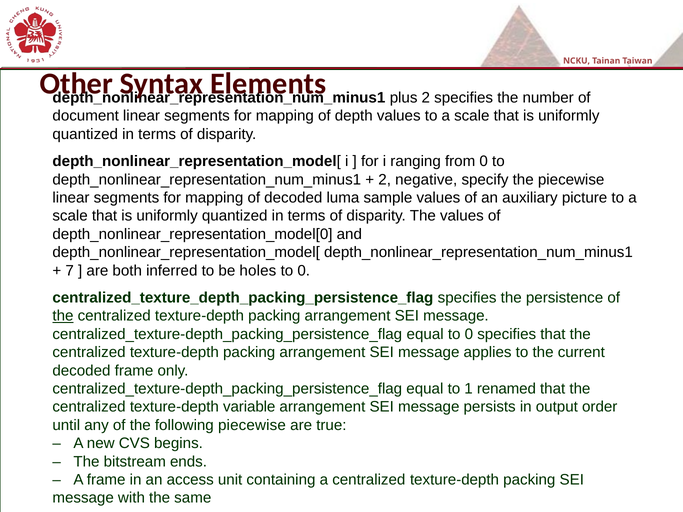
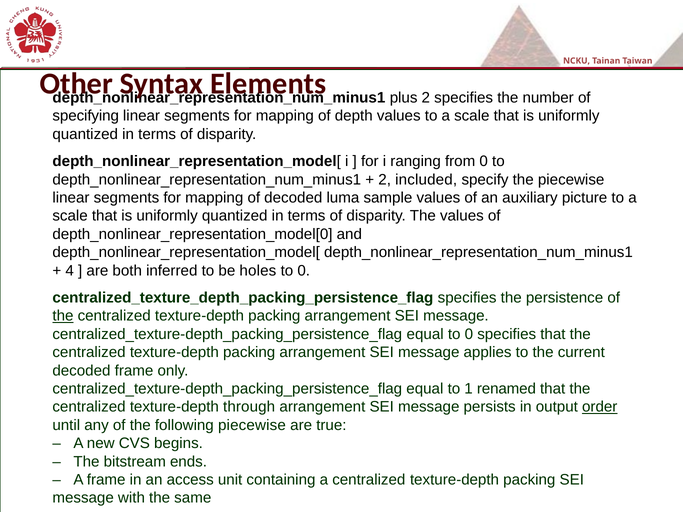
document: document -> specifying
negative: negative -> included
7: 7 -> 4
variable: variable -> through
order underline: none -> present
